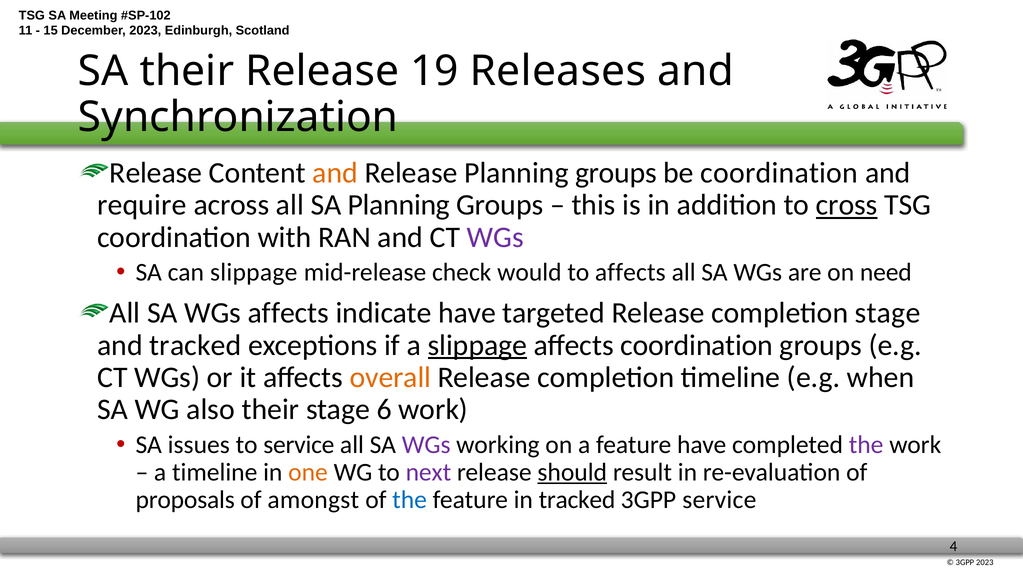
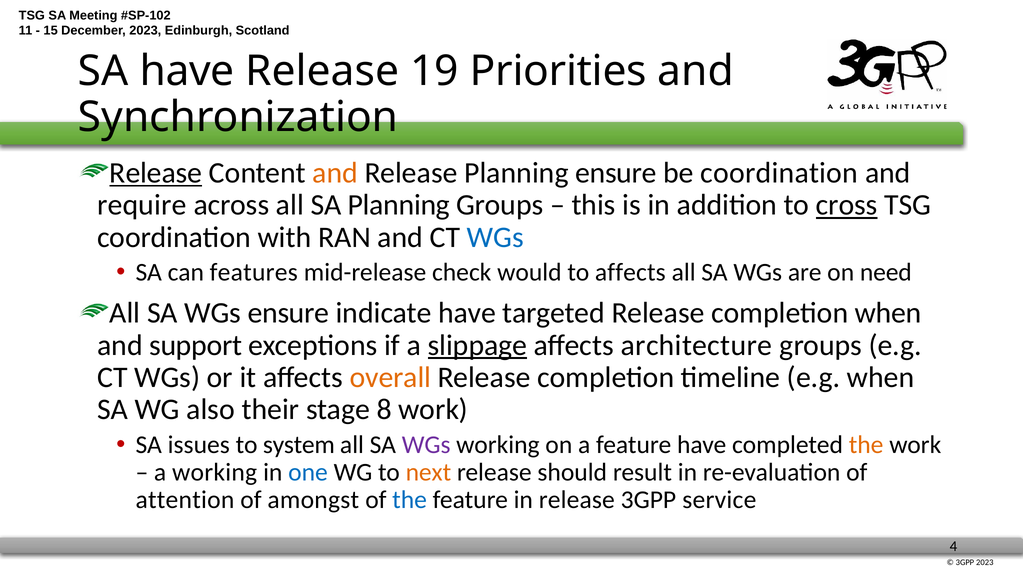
SA their: their -> have
Releases: Releases -> Priorities
Release at (156, 173) underline: none -> present
Release Planning groups: groups -> ensure
WGs at (495, 237) colour: purple -> blue
can slippage: slippage -> features
WGs affects: affects -> ensure
completion stage: stage -> when
and tracked: tracked -> support
affects coordination: coordination -> architecture
6: 6 -> 8
to service: service -> system
the at (866, 445) colour: purple -> orange
a timeline: timeline -> working
one colour: orange -> blue
next colour: purple -> orange
should underline: present -> none
proposals: proposals -> attention
in tracked: tracked -> release
